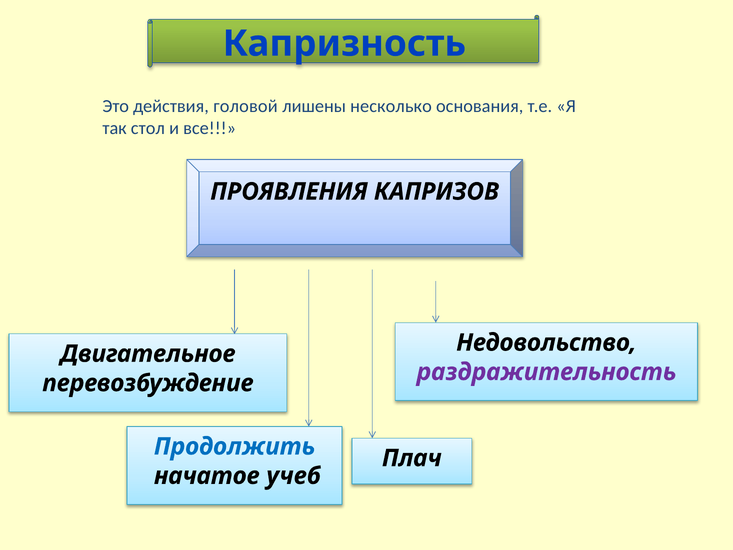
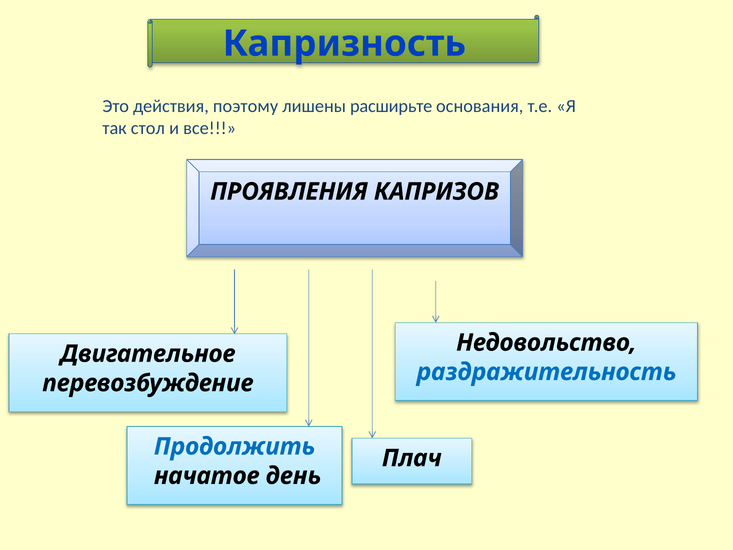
головой: головой -> поэтому
несколько: несколько -> расширьте
раздражительность colour: purple -> blue
учеб: учеб -> день
